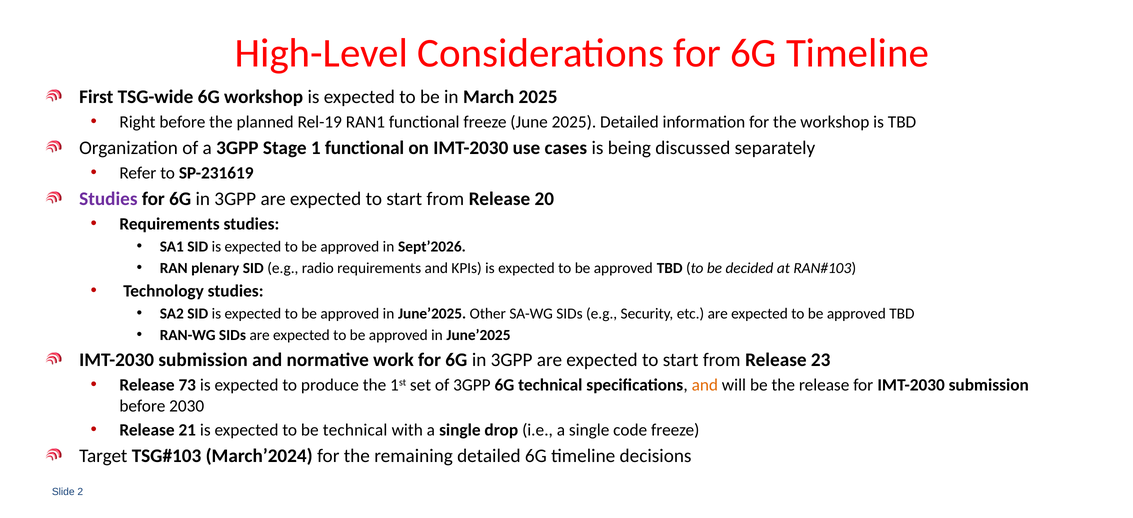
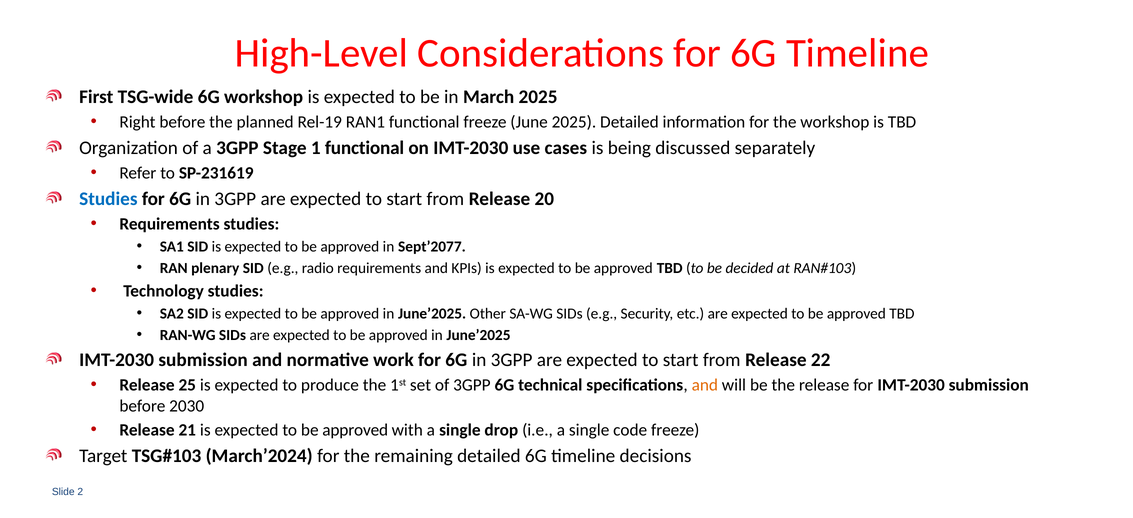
Studies at (108, 199) colour: purple -> blue
Sept’2026: Sept’2026 -> Sept’2077
23: 23 -> 22
73: 73 -> 25
technical at (355, 430): technical -> approved
